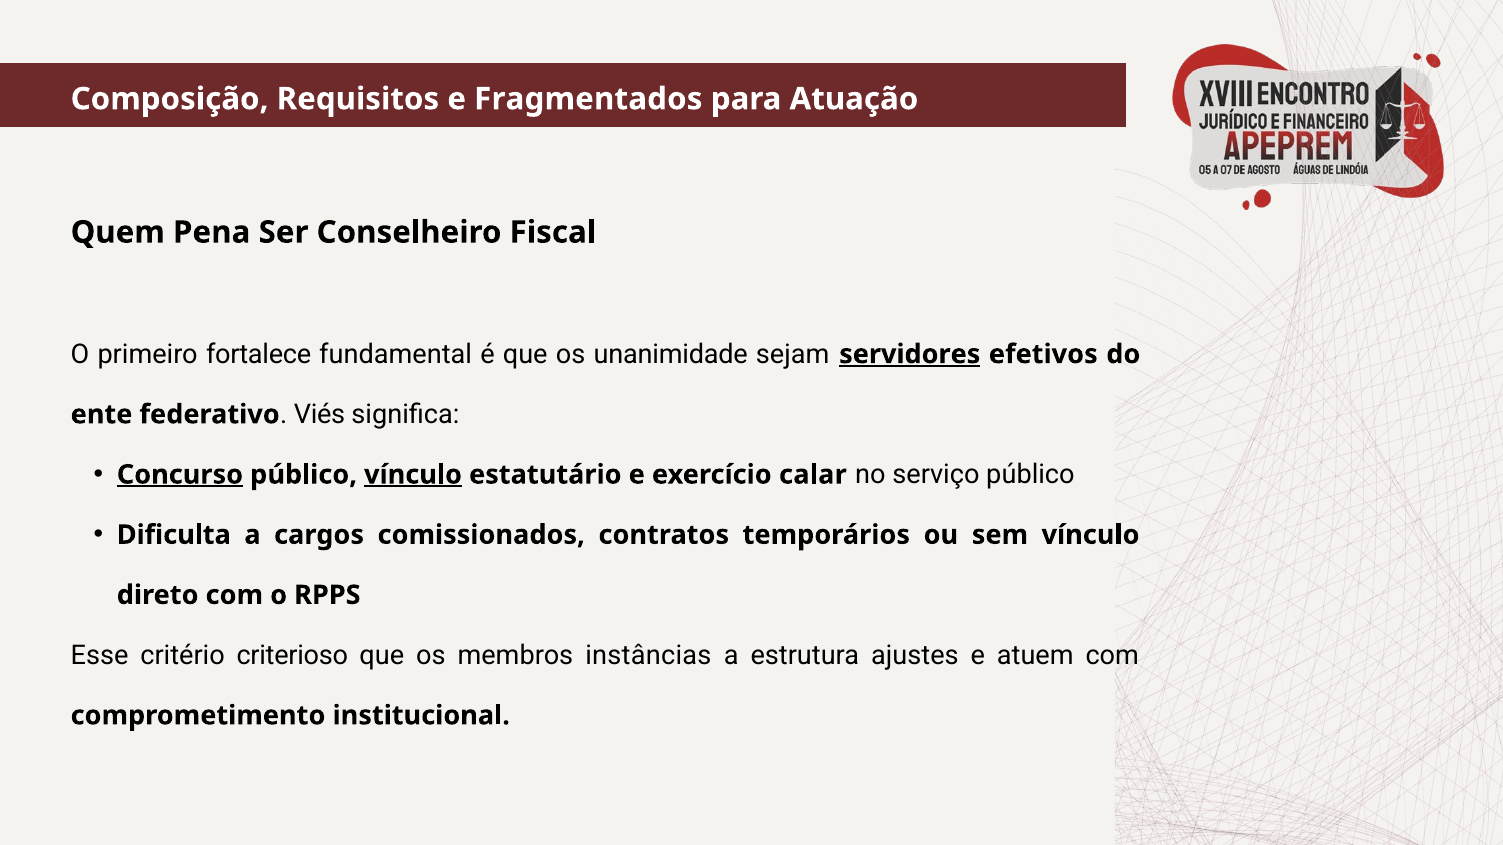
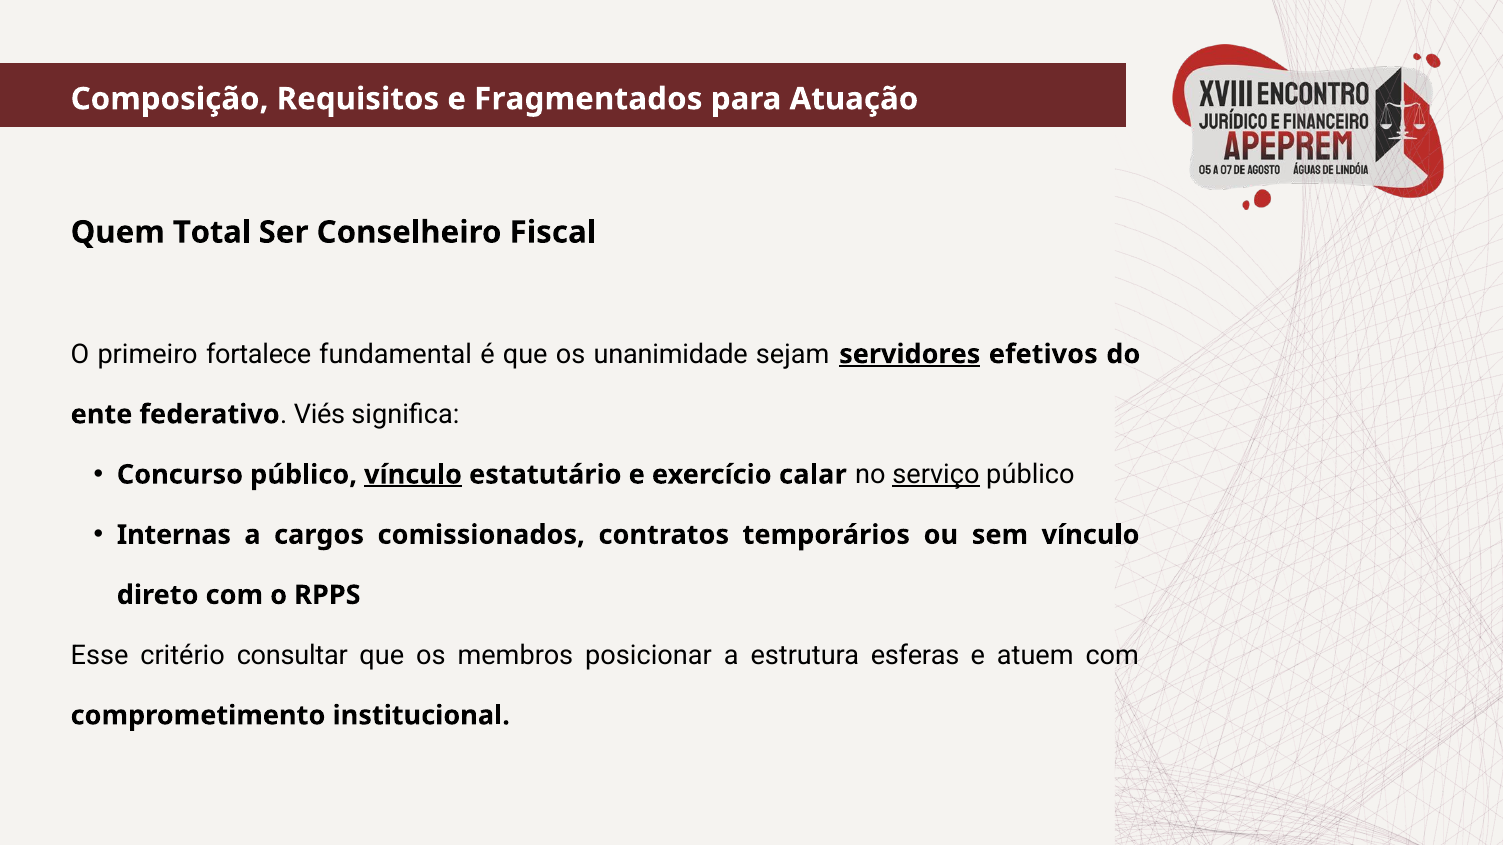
Pena: Pena -> Total
Concurso underline: present -> none
serviço underline: none -> present
Dificulta: Dificulta -> Internas
criterioso: criterioso -> consultar
instâncias: instâncias -> posicionar
ajustes: ajustes -> esferas
